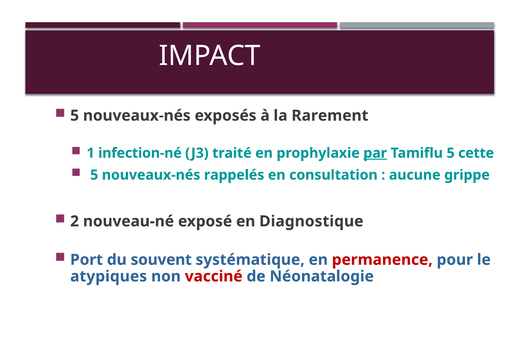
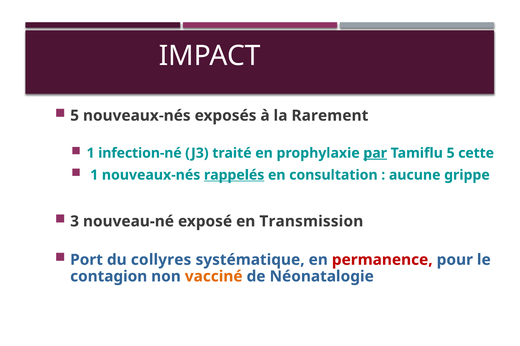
5 at (94, 175): 5 -> 1
rappelés underline: none -> present
2: 2 -> 3
Diagnostique: Diagnostique -> Transmission
souvent: souvent -> collyres
atypiques: atypiques -> contagion
vacciné colour: red -> orange
